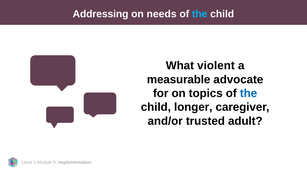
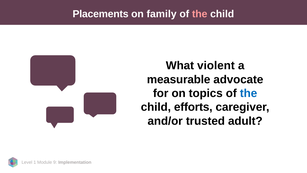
Addressing: Addressing -> Placements
needs: needs -> family
the at (200, 14) colour: light blue -> pink
longer: longer -> efforts
